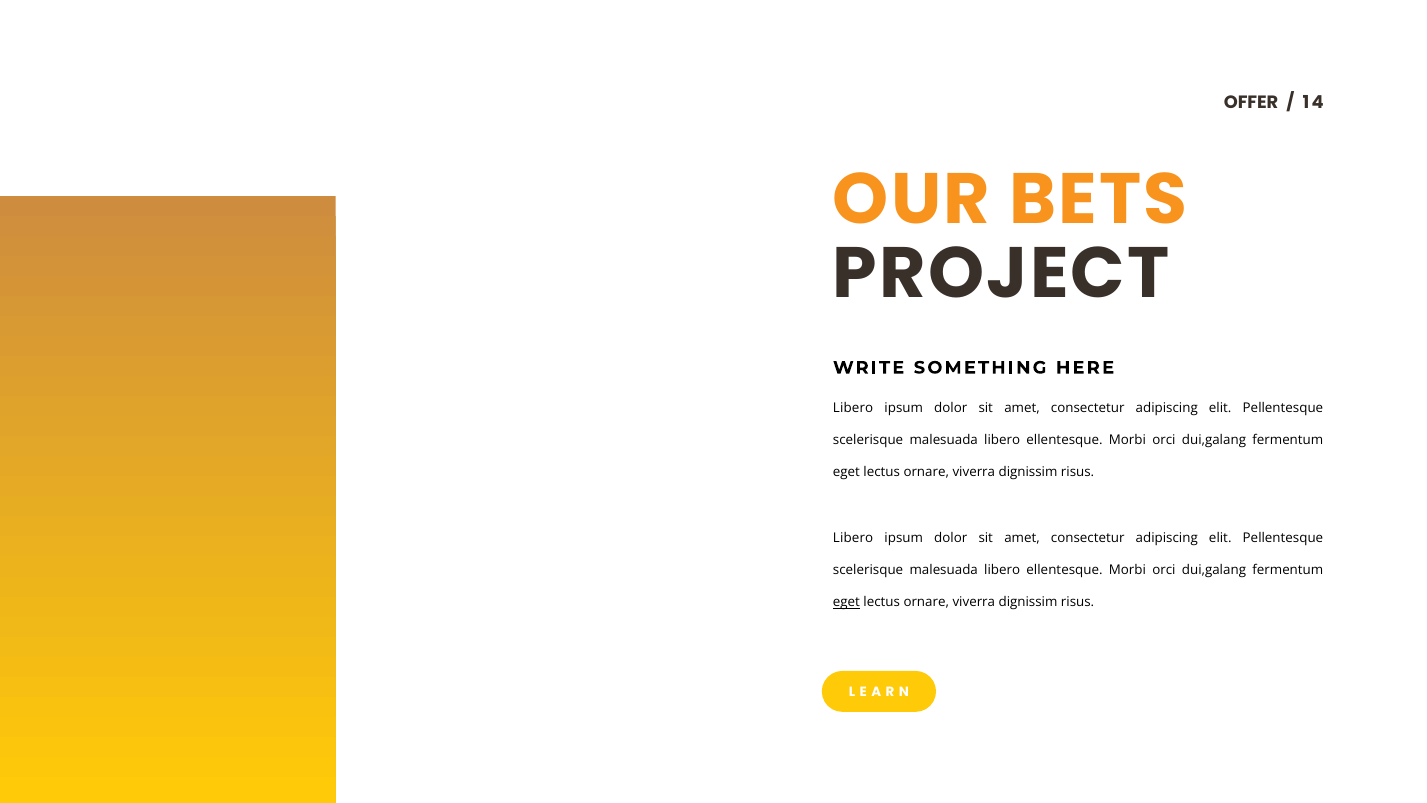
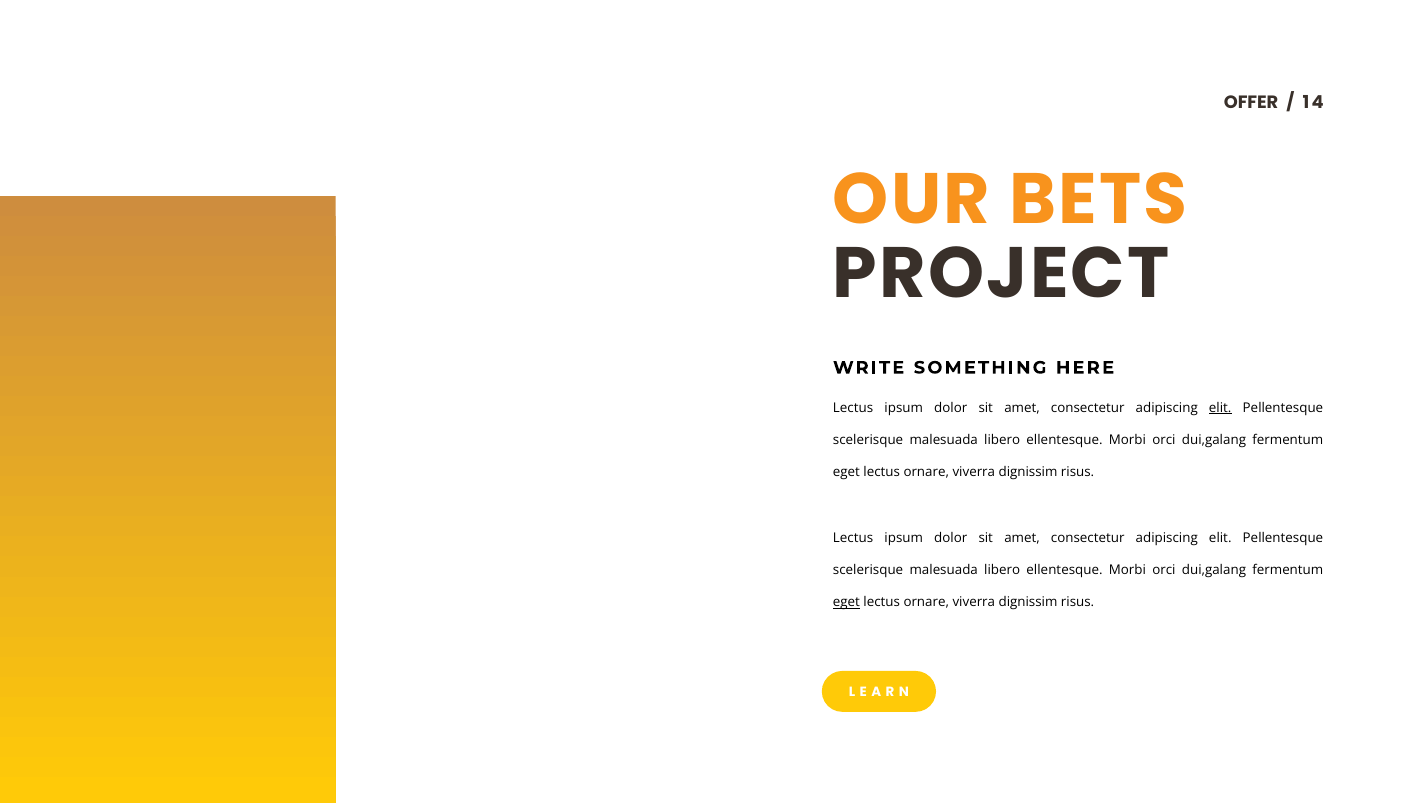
Libero at (853, 408): Libero -> Lectus
elit at (1220, 408) underline: none -> present
Libero at (853, 538): Libero -> Lectus
